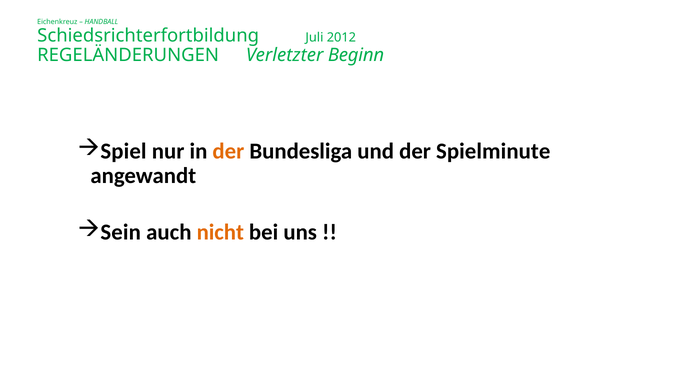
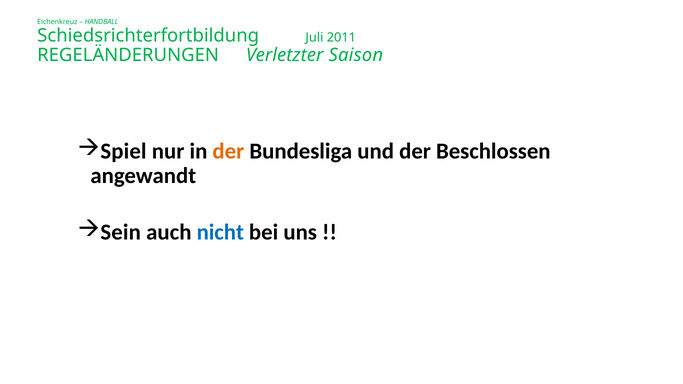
2012: 2012 -> 2011
Beginn: Beginn -> Saison
Spielminute: Spielminute -> Beschlossen
nicht colour: orange -> blue
